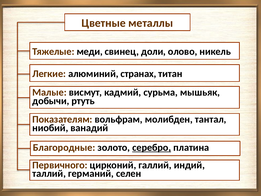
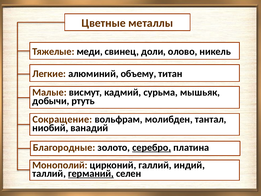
странах: странах -> объему
Показателям: Показателям -> Сокращение
Первичного: Первичного -> Монополий
германий underline: none -> present
